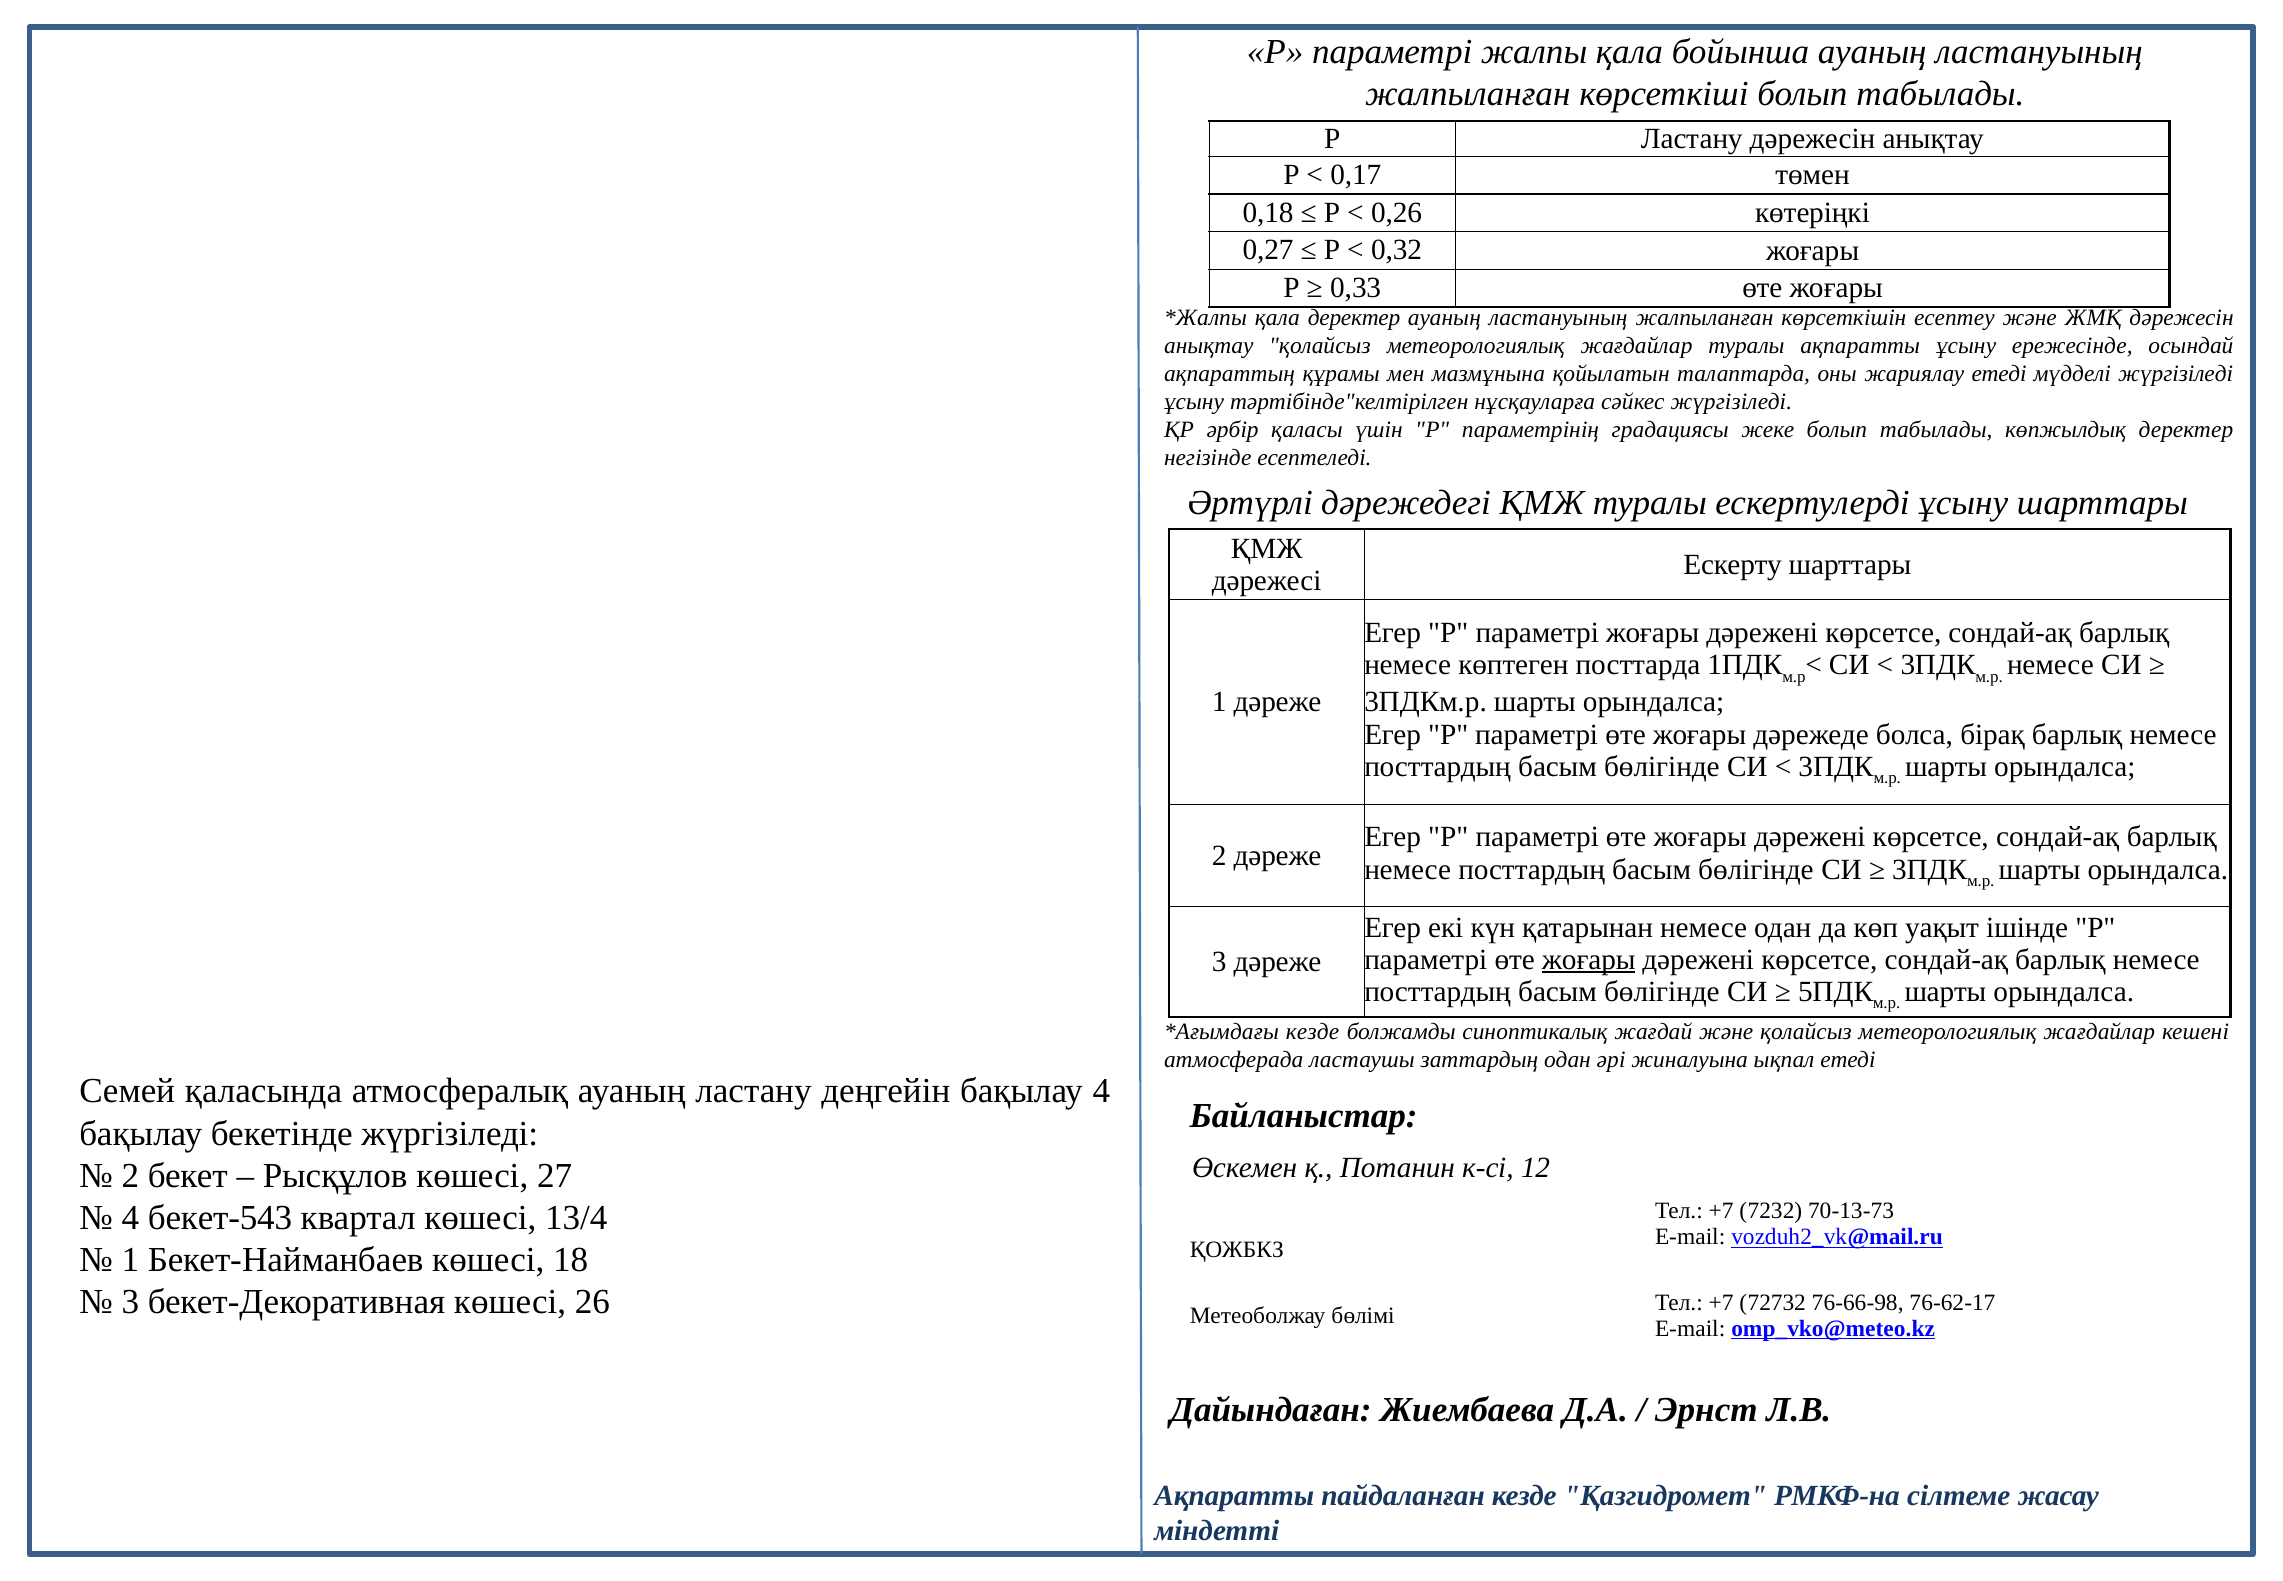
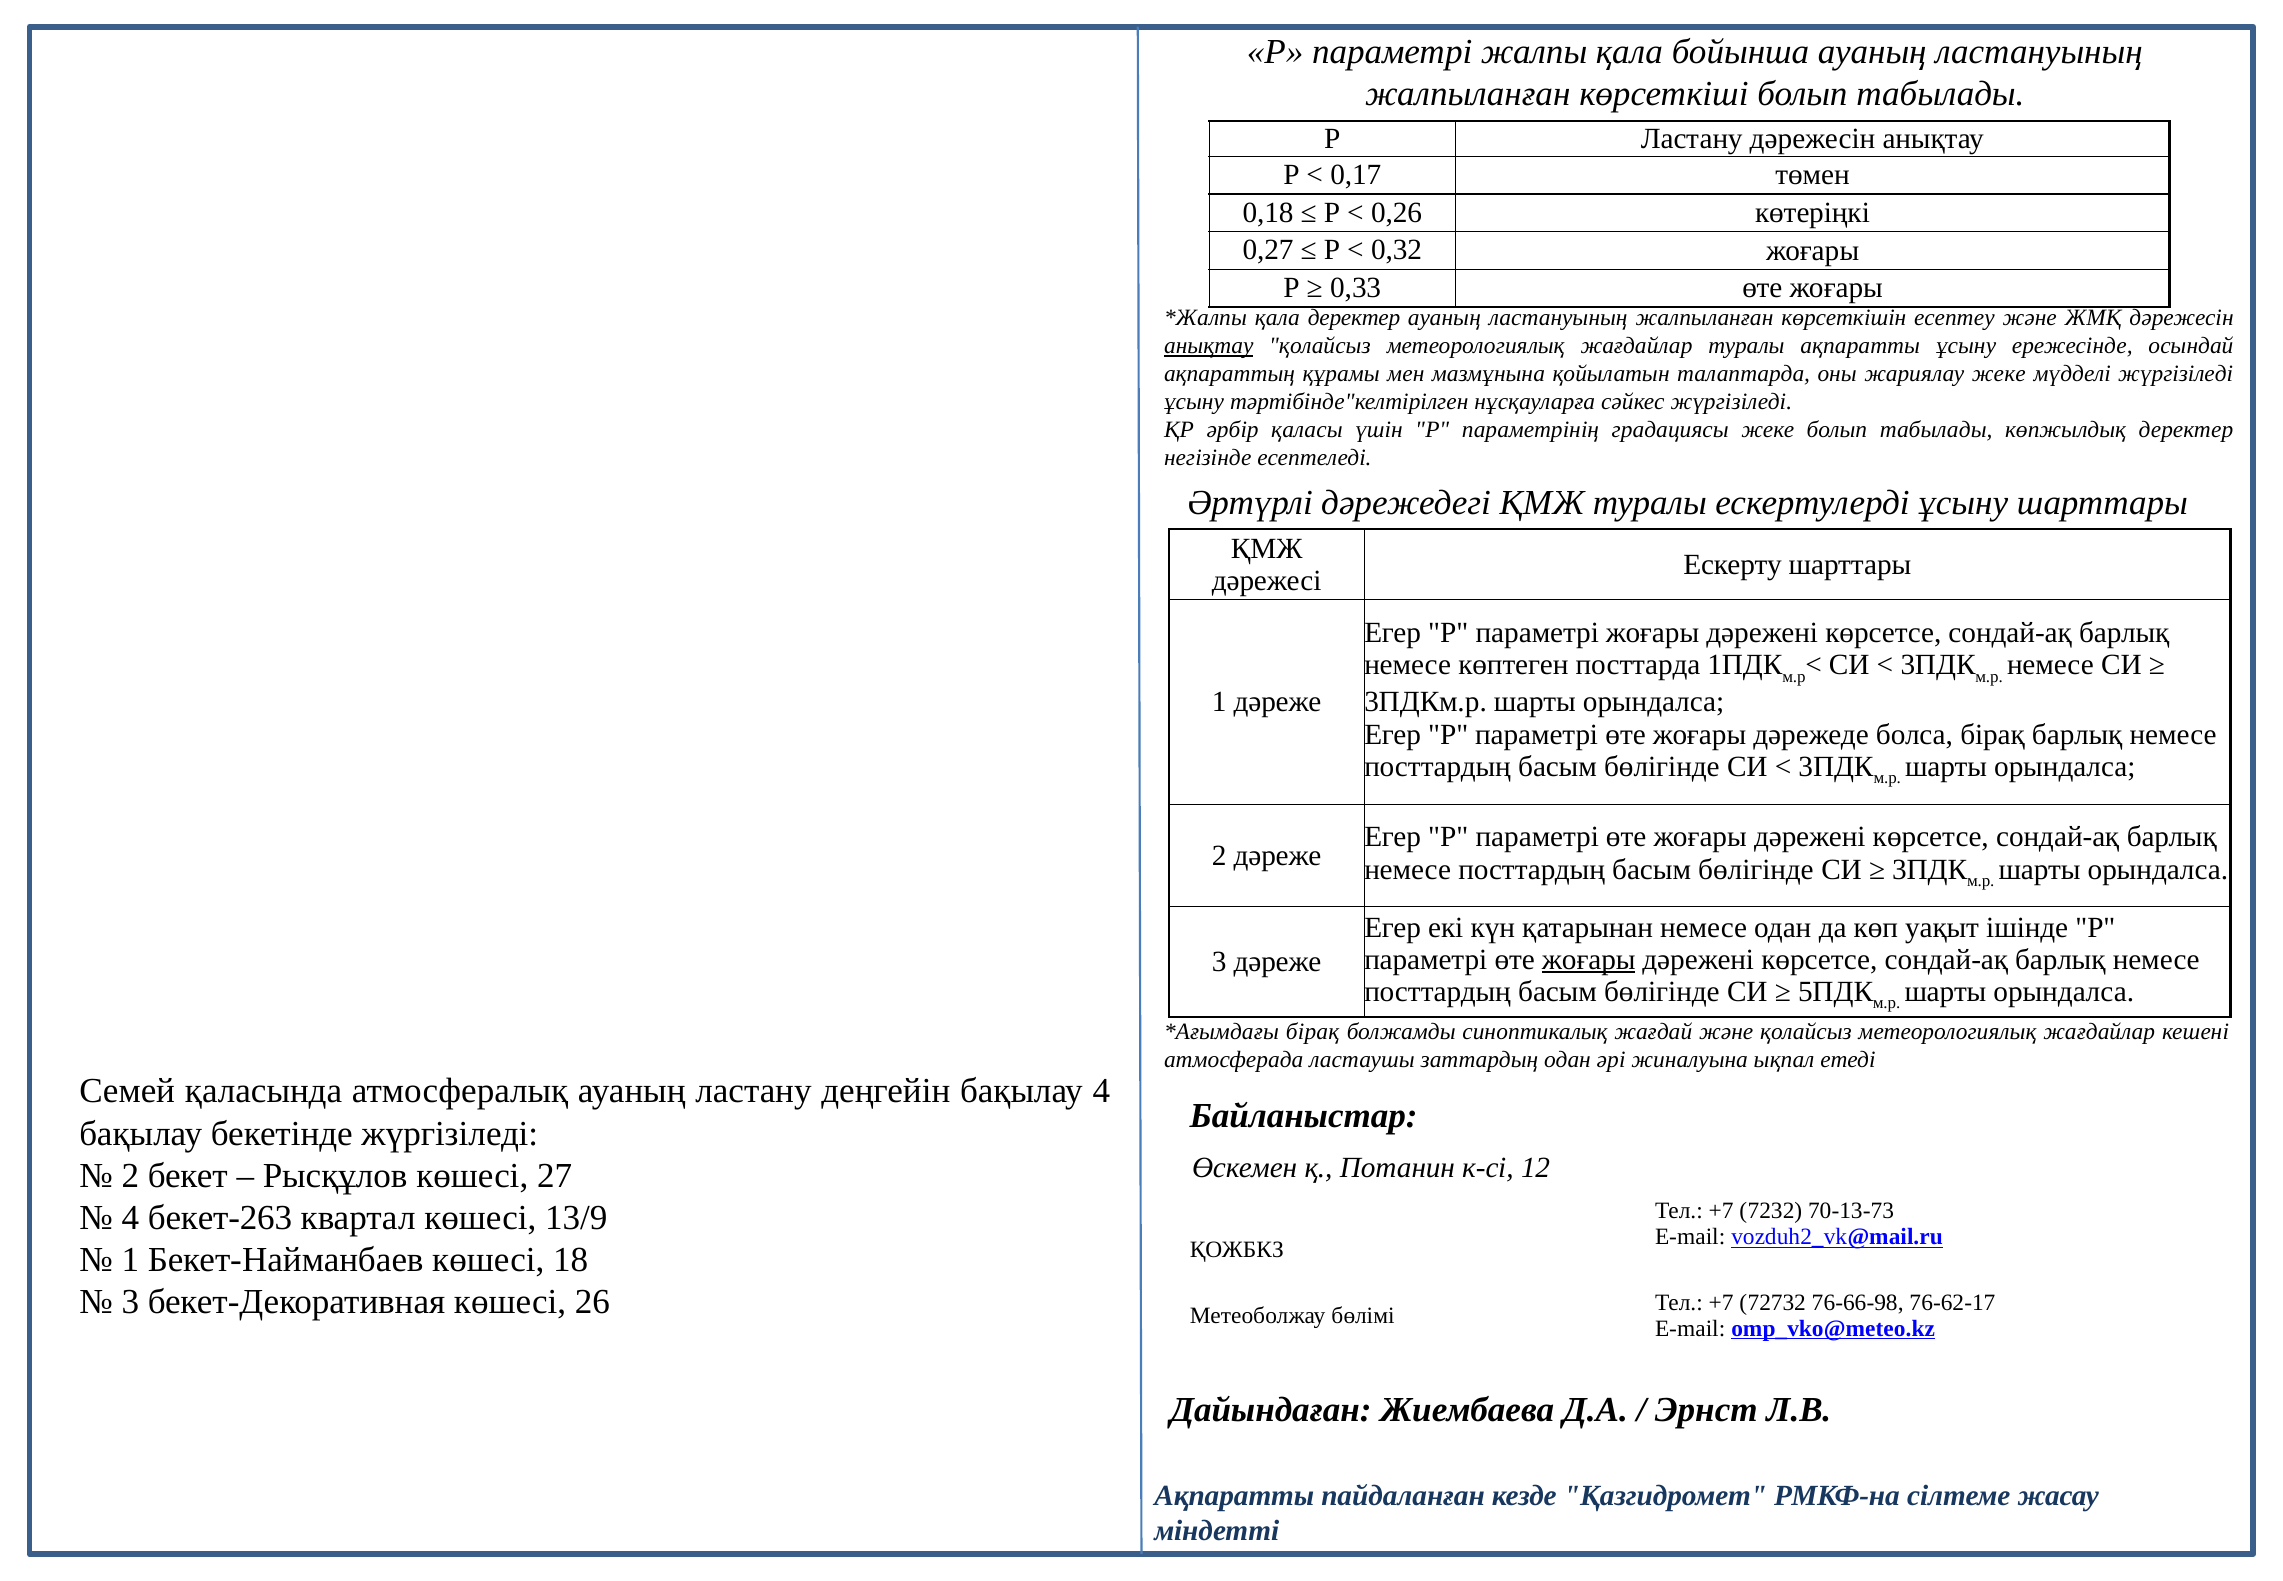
анықтау at (1209, 346) underline: none -> present
жариялау етеді: етеді -> жеке
кезде at (1313, 1032): кезде -> бірақ
бекет-543: бекет-543 -> бекет-263
13/4: 13/4 -> 13/9
